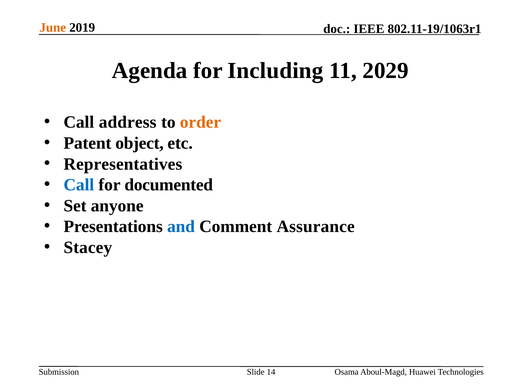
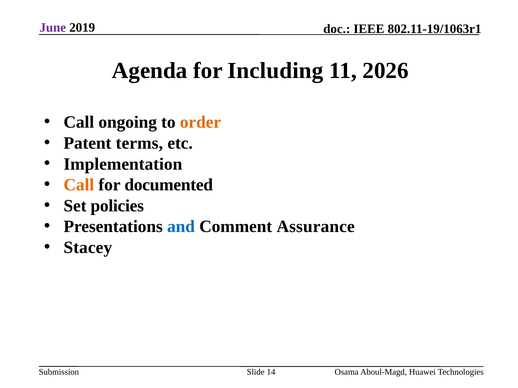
June colour: orange -> purple
2029: 2029 -> 2026
address: address -> ongoing
object: object -> terms
Representatives: Representatives -> Implementation
Call at (79, 185) colour: blue -> orange
anyone: anyone -> policies
